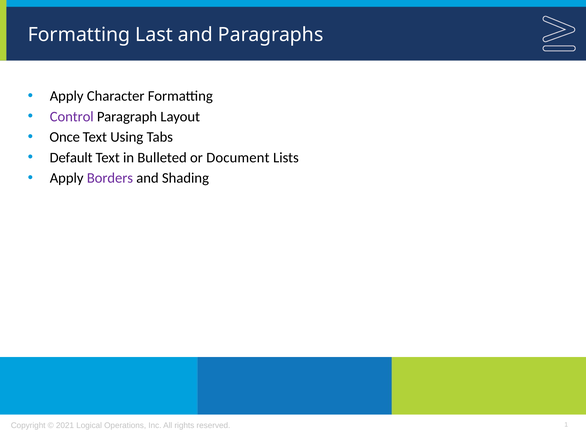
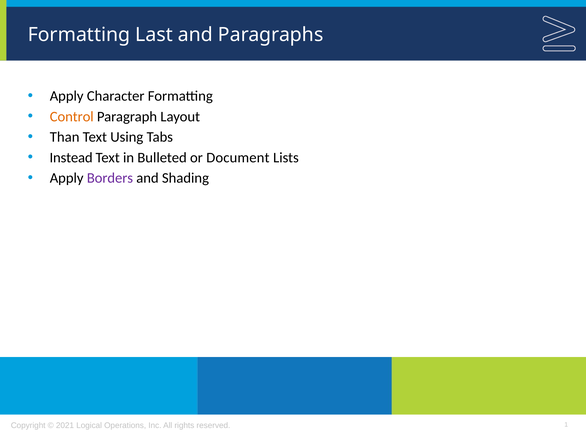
Control colour: purple -> orange
Once: Once -> Than
Default: Default -> Instead
